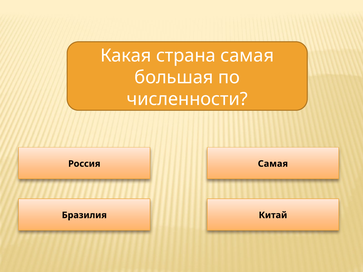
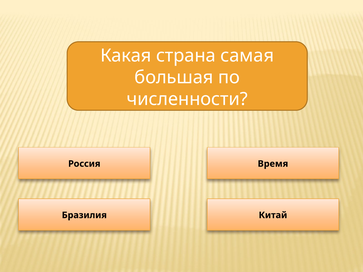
Самая at (273, 164): Самая -> Время
